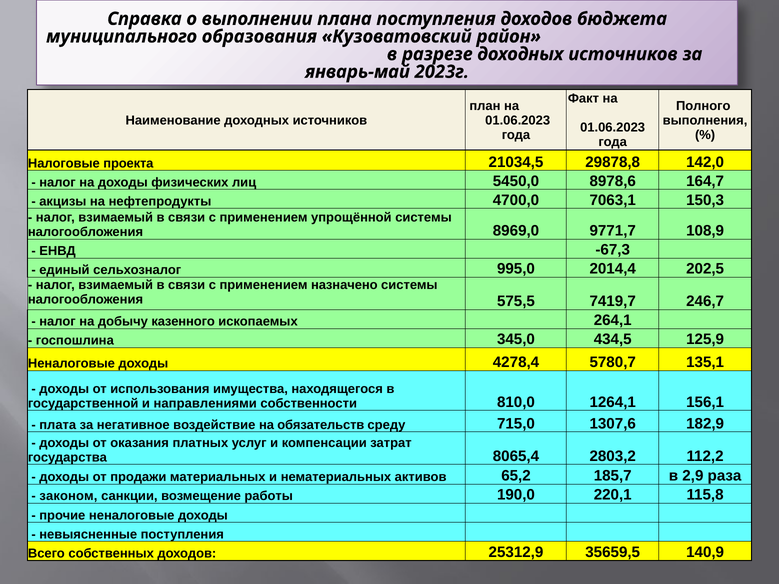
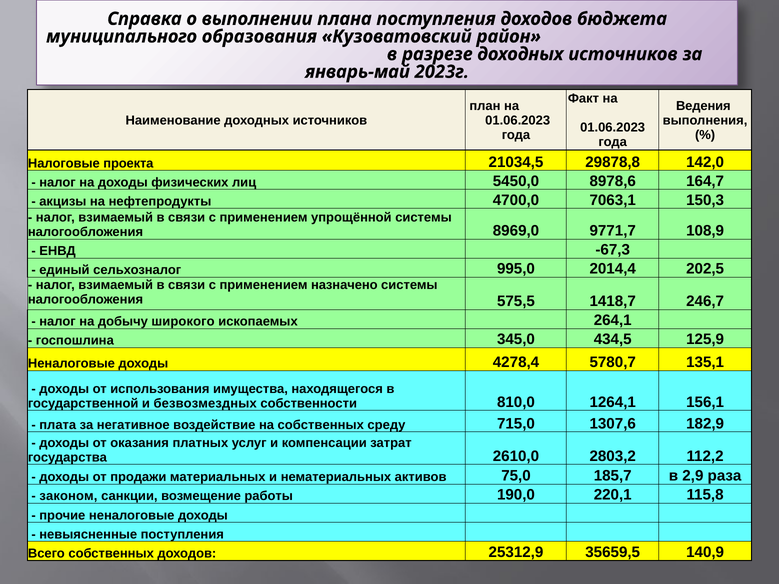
Полного: Полного -> Ведения
7419,7: 7419,7 -> 1418,7
казенного: казенного -> широкого
направлениями: направлениями -> безвозмездных
на обязательств: обязательств -> собственных
8065,4: 8065,4 -> 2610,0
65,2: 65,2 -> 75,0
